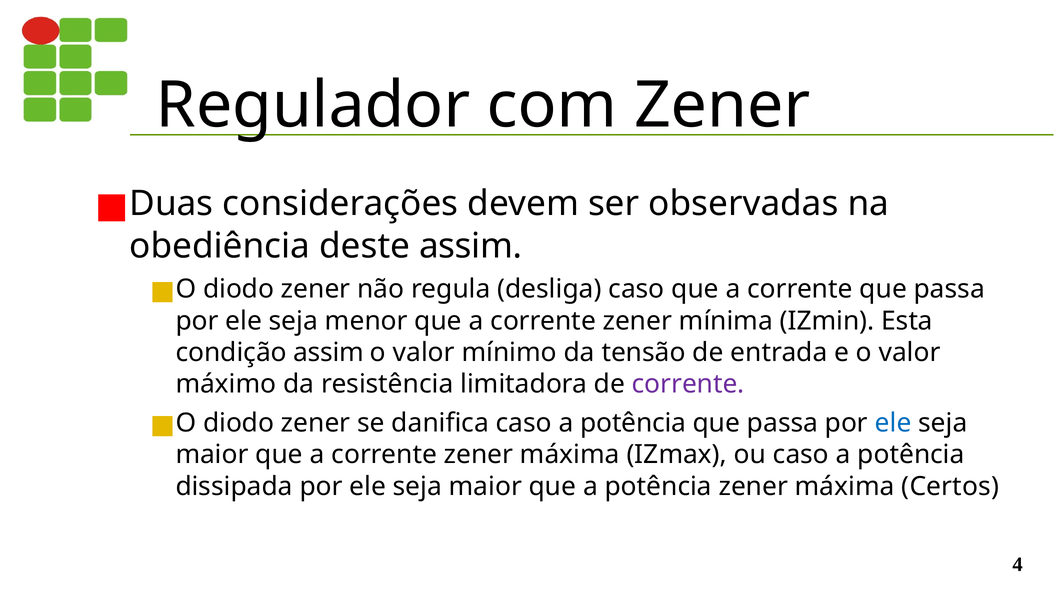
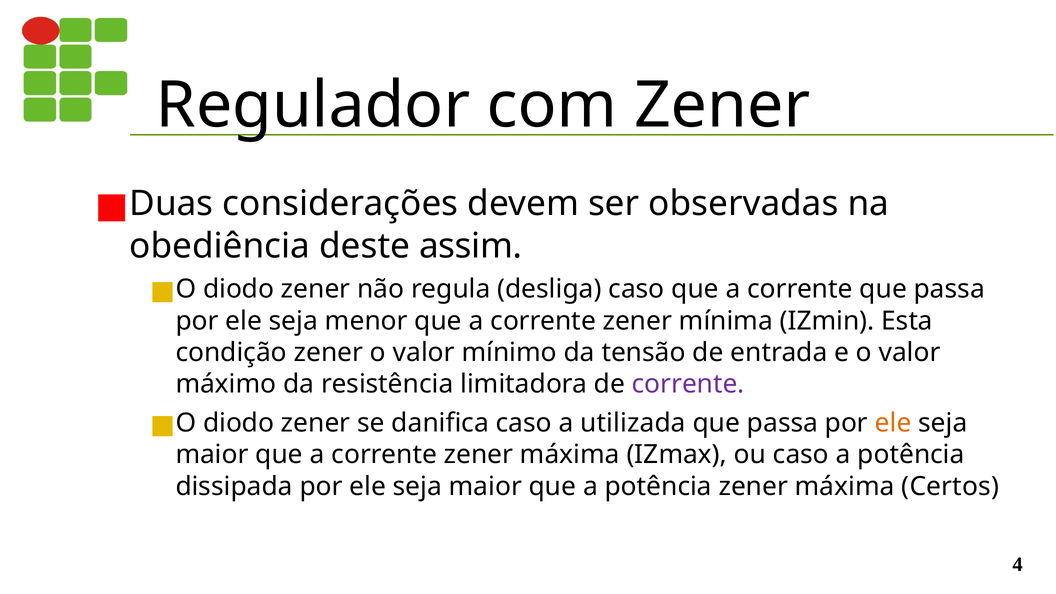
condição assim: assim -> zener
danifica caso a potência: potência -> utilizada
ele at (893, 423) colour: blue -> orange
